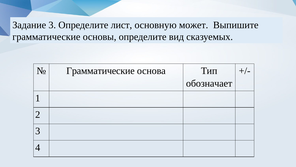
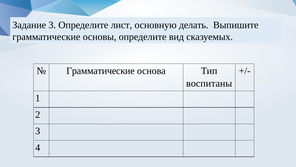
может: может -> делать
обозначает: обозначает -> воспитаны
